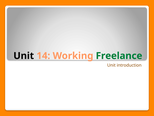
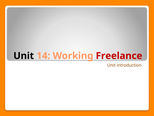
Freelance colour: green -> red
